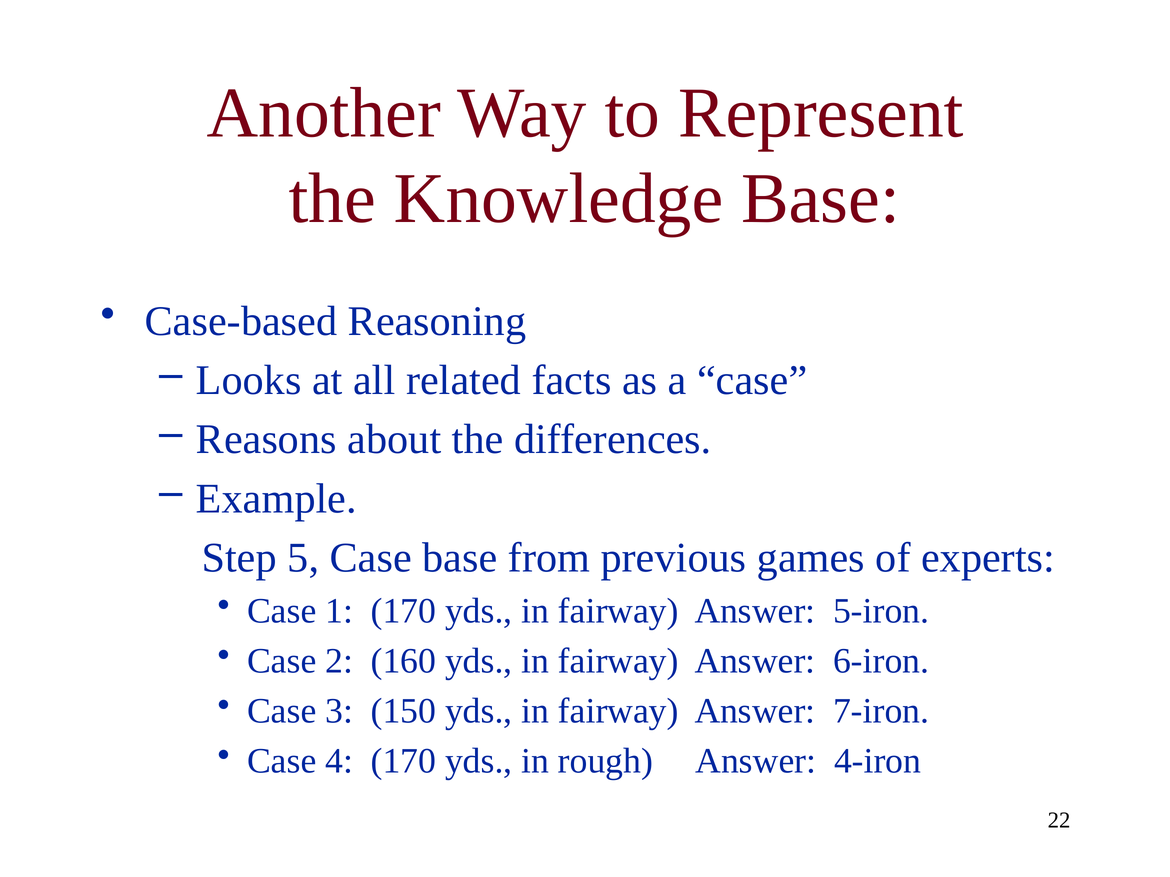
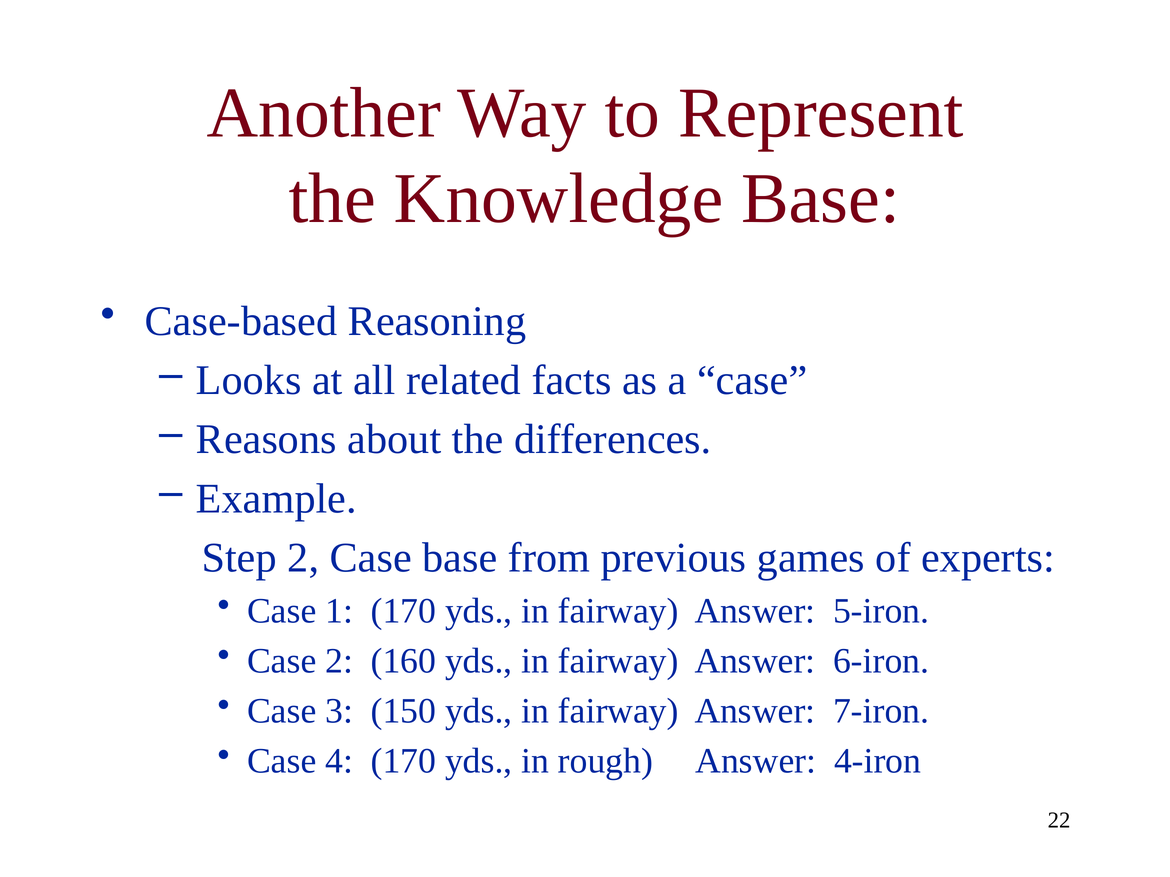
Step 5: 5 -> 2
